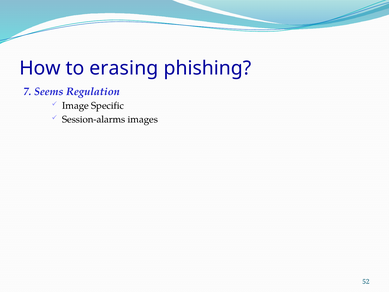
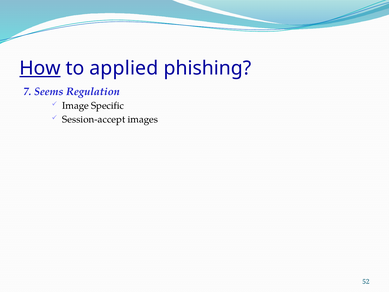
How underline: none -> present
erasing: erasing -> applied
Session-alarms: Session-alarms -> Session-accept
